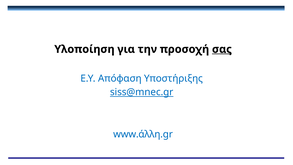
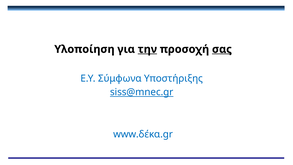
την underline: none -> present
Απόφαση: Απόφαση -> Σύμφωνα
www.άλλη.gr: www.άλλη.gr -> www.δέκα.gr
